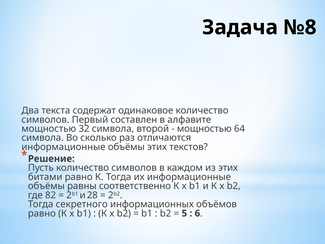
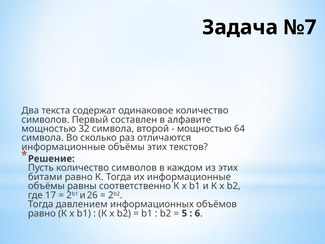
№8: №8 -> №7
82: 82 -> 17
28: 28 -> 26
секретного: секретного -> давлением
